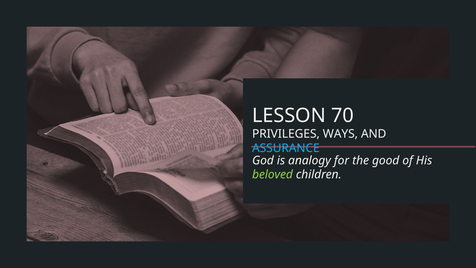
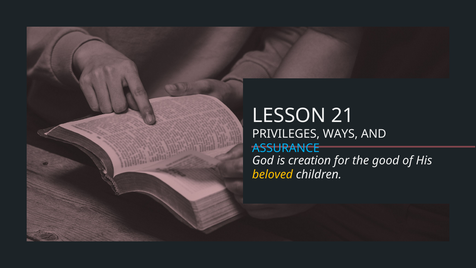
70: 70 -> 21
analogy: analogy -> creation
beloved colour: light green -> yellow
